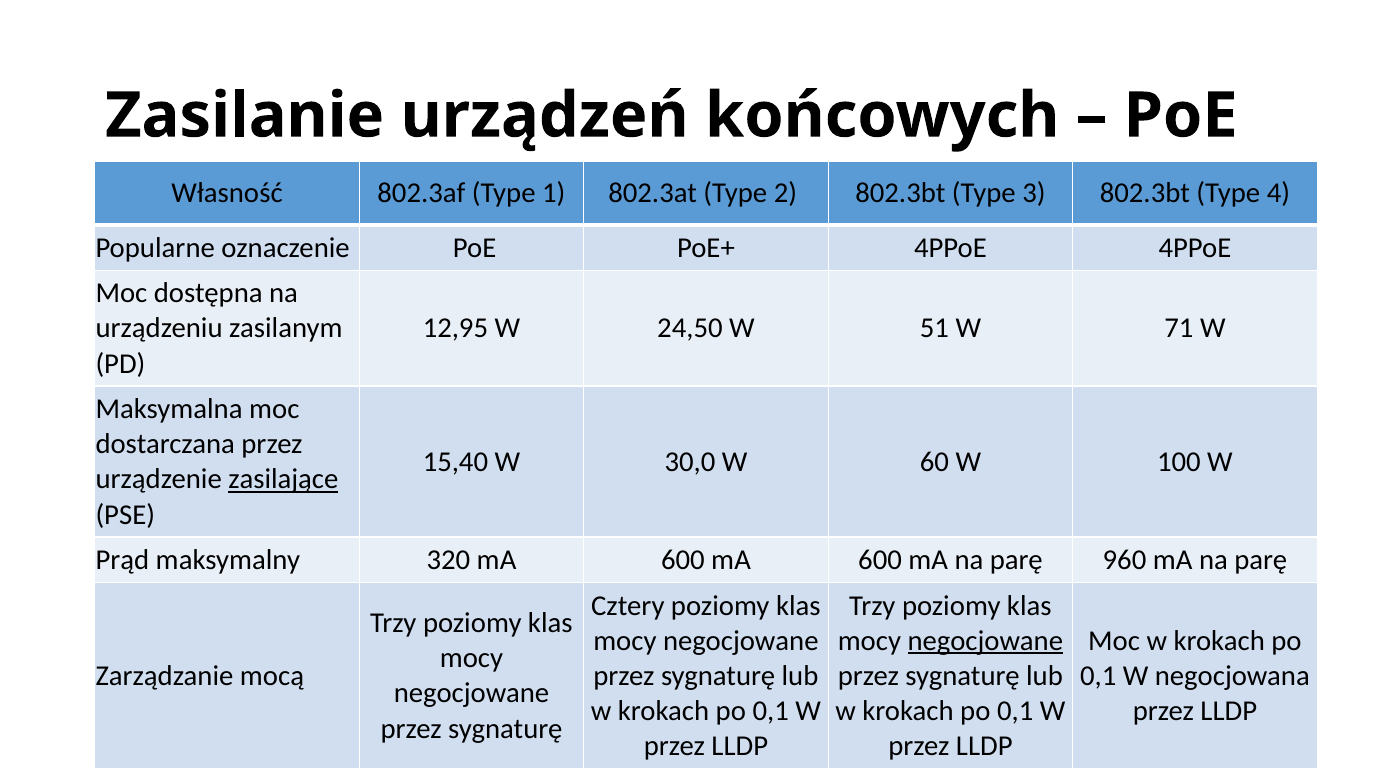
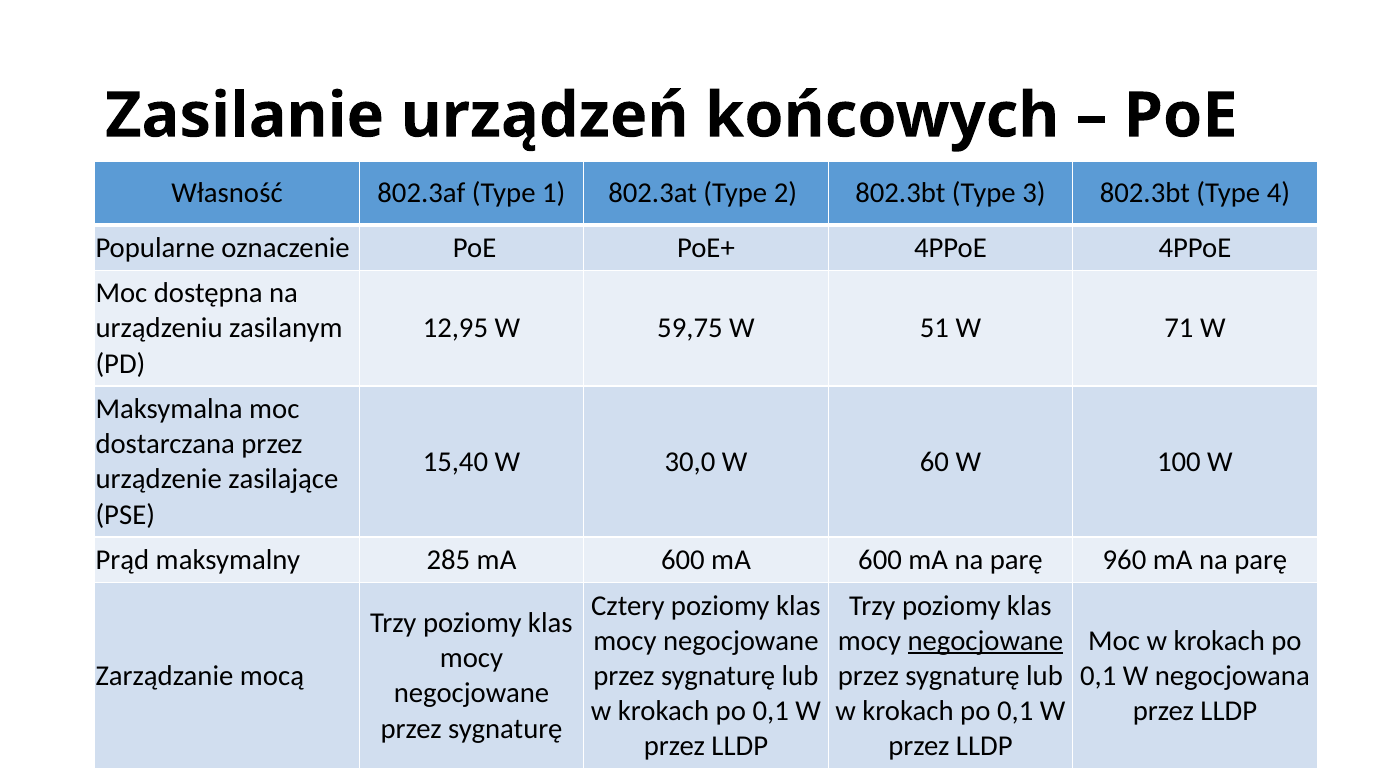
24,50: 24,50 -> 59,75
zasilające underline: present -> none
320: 320 -> 285
